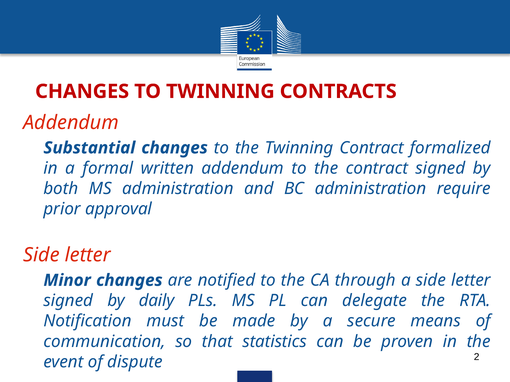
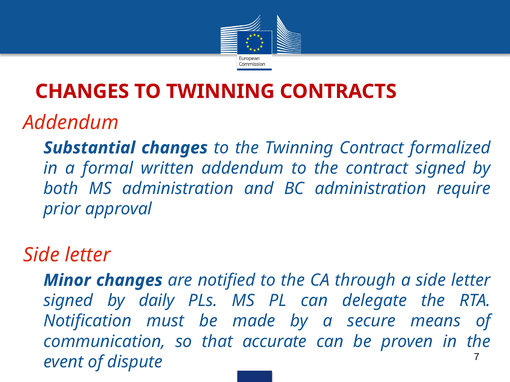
statistics: statistics -> accurate
2: 2 -> 7
